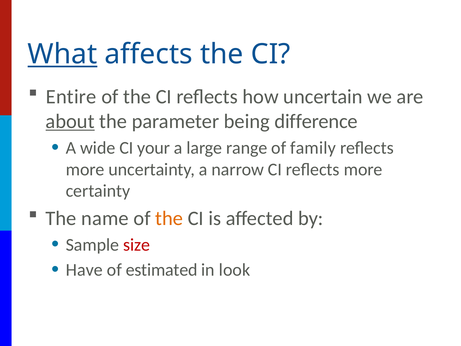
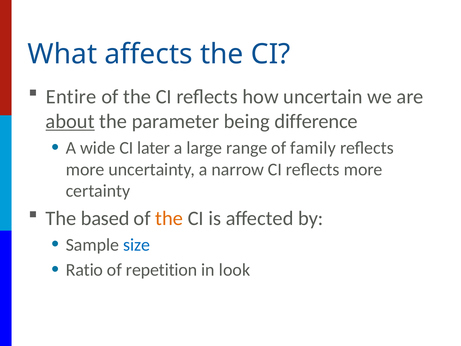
What underline: present -> none
your: your -> later
name: name -> based
size colour: red -> blue
Have: Have -> Ratio
estimated: estimated -> repetition
